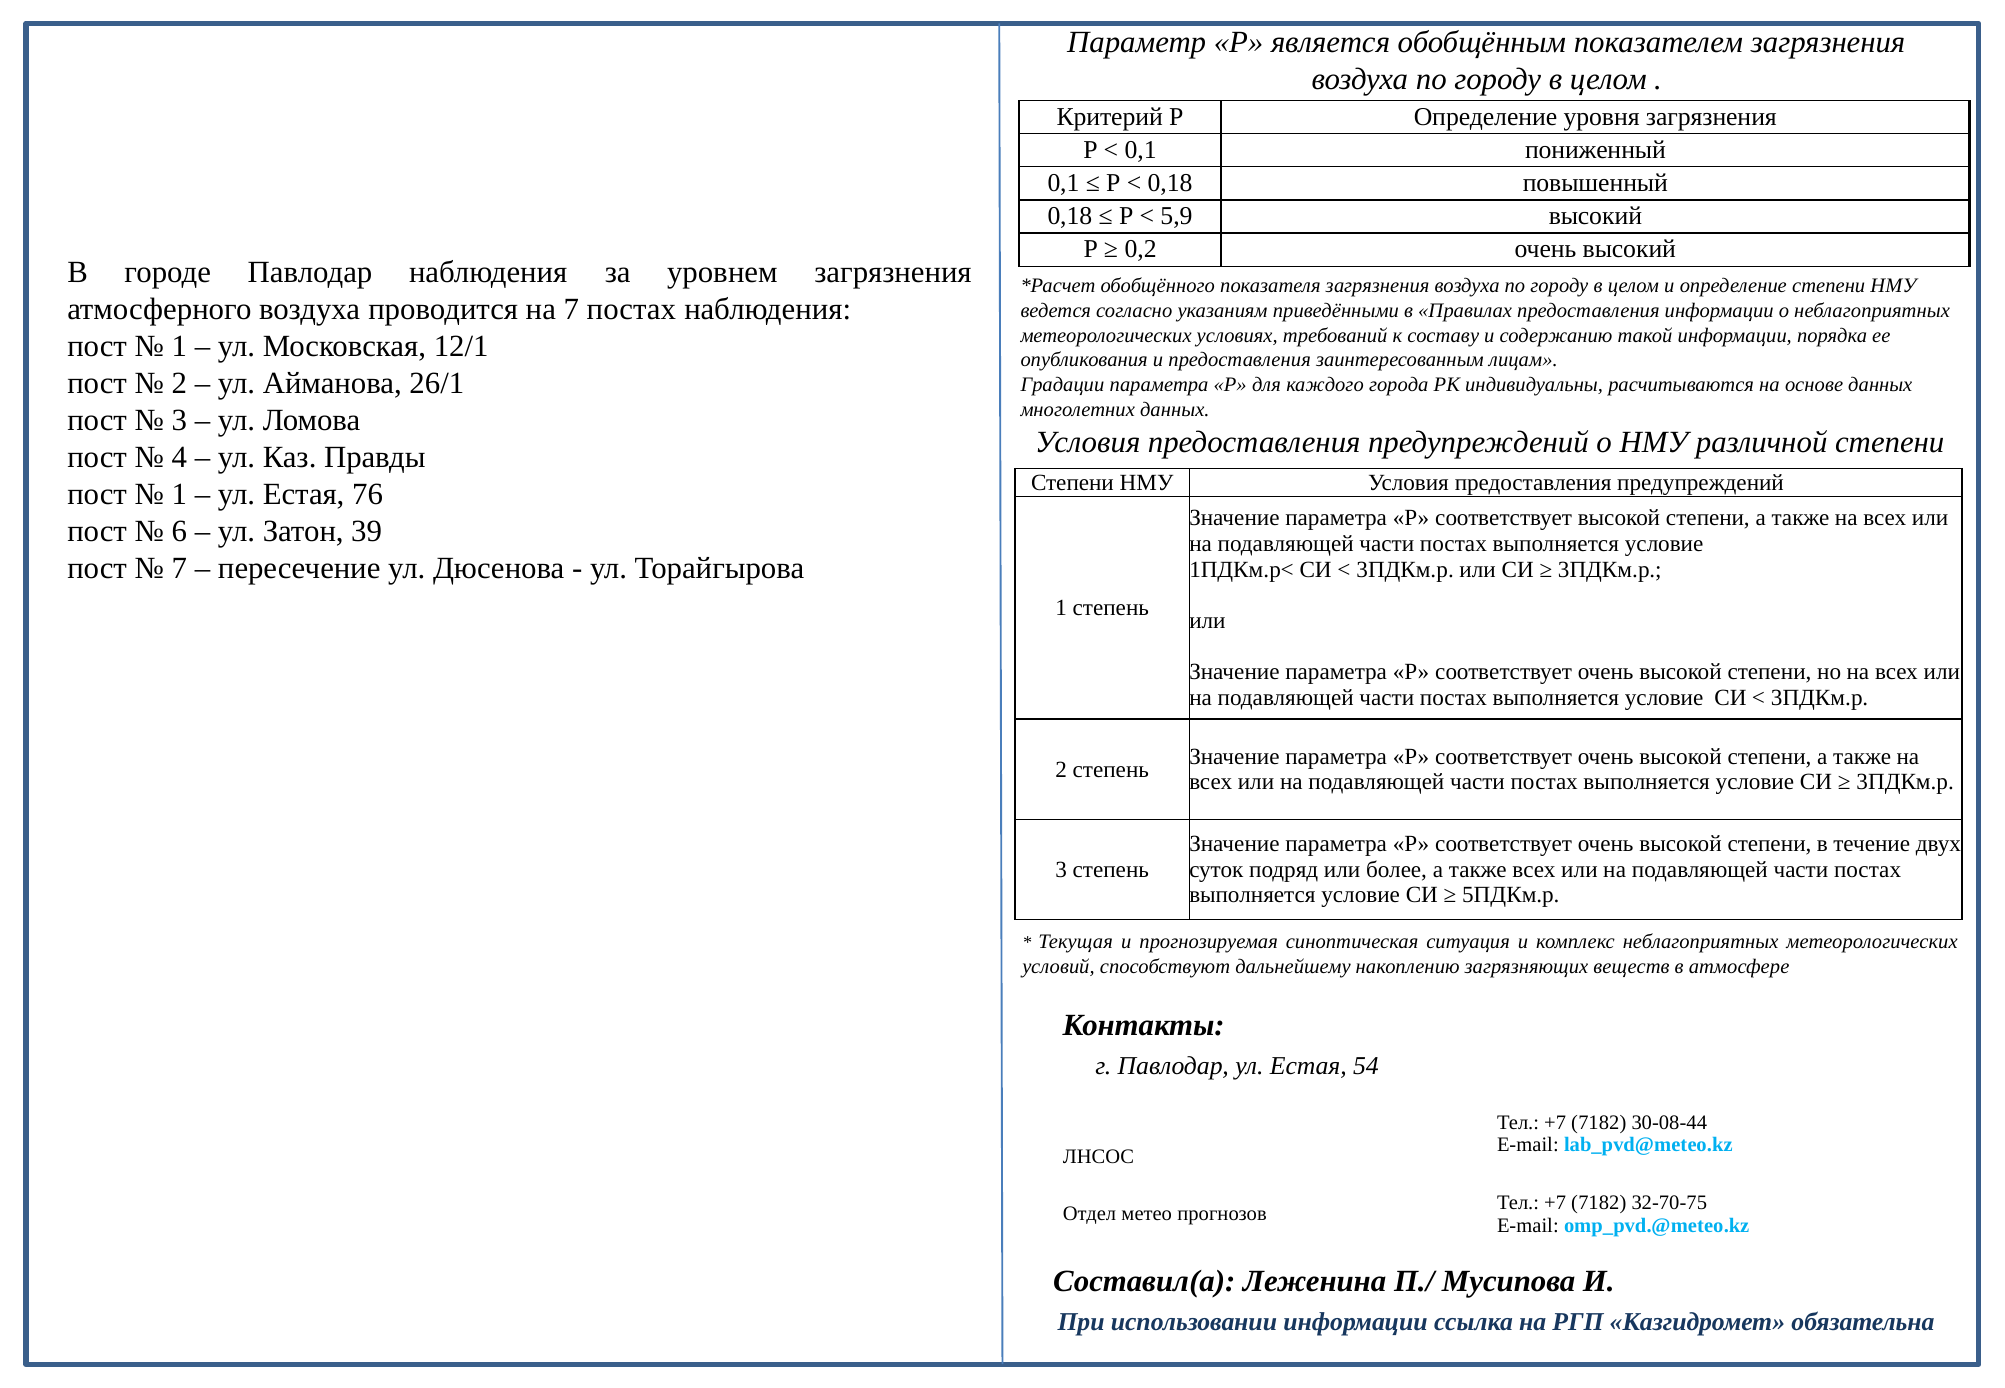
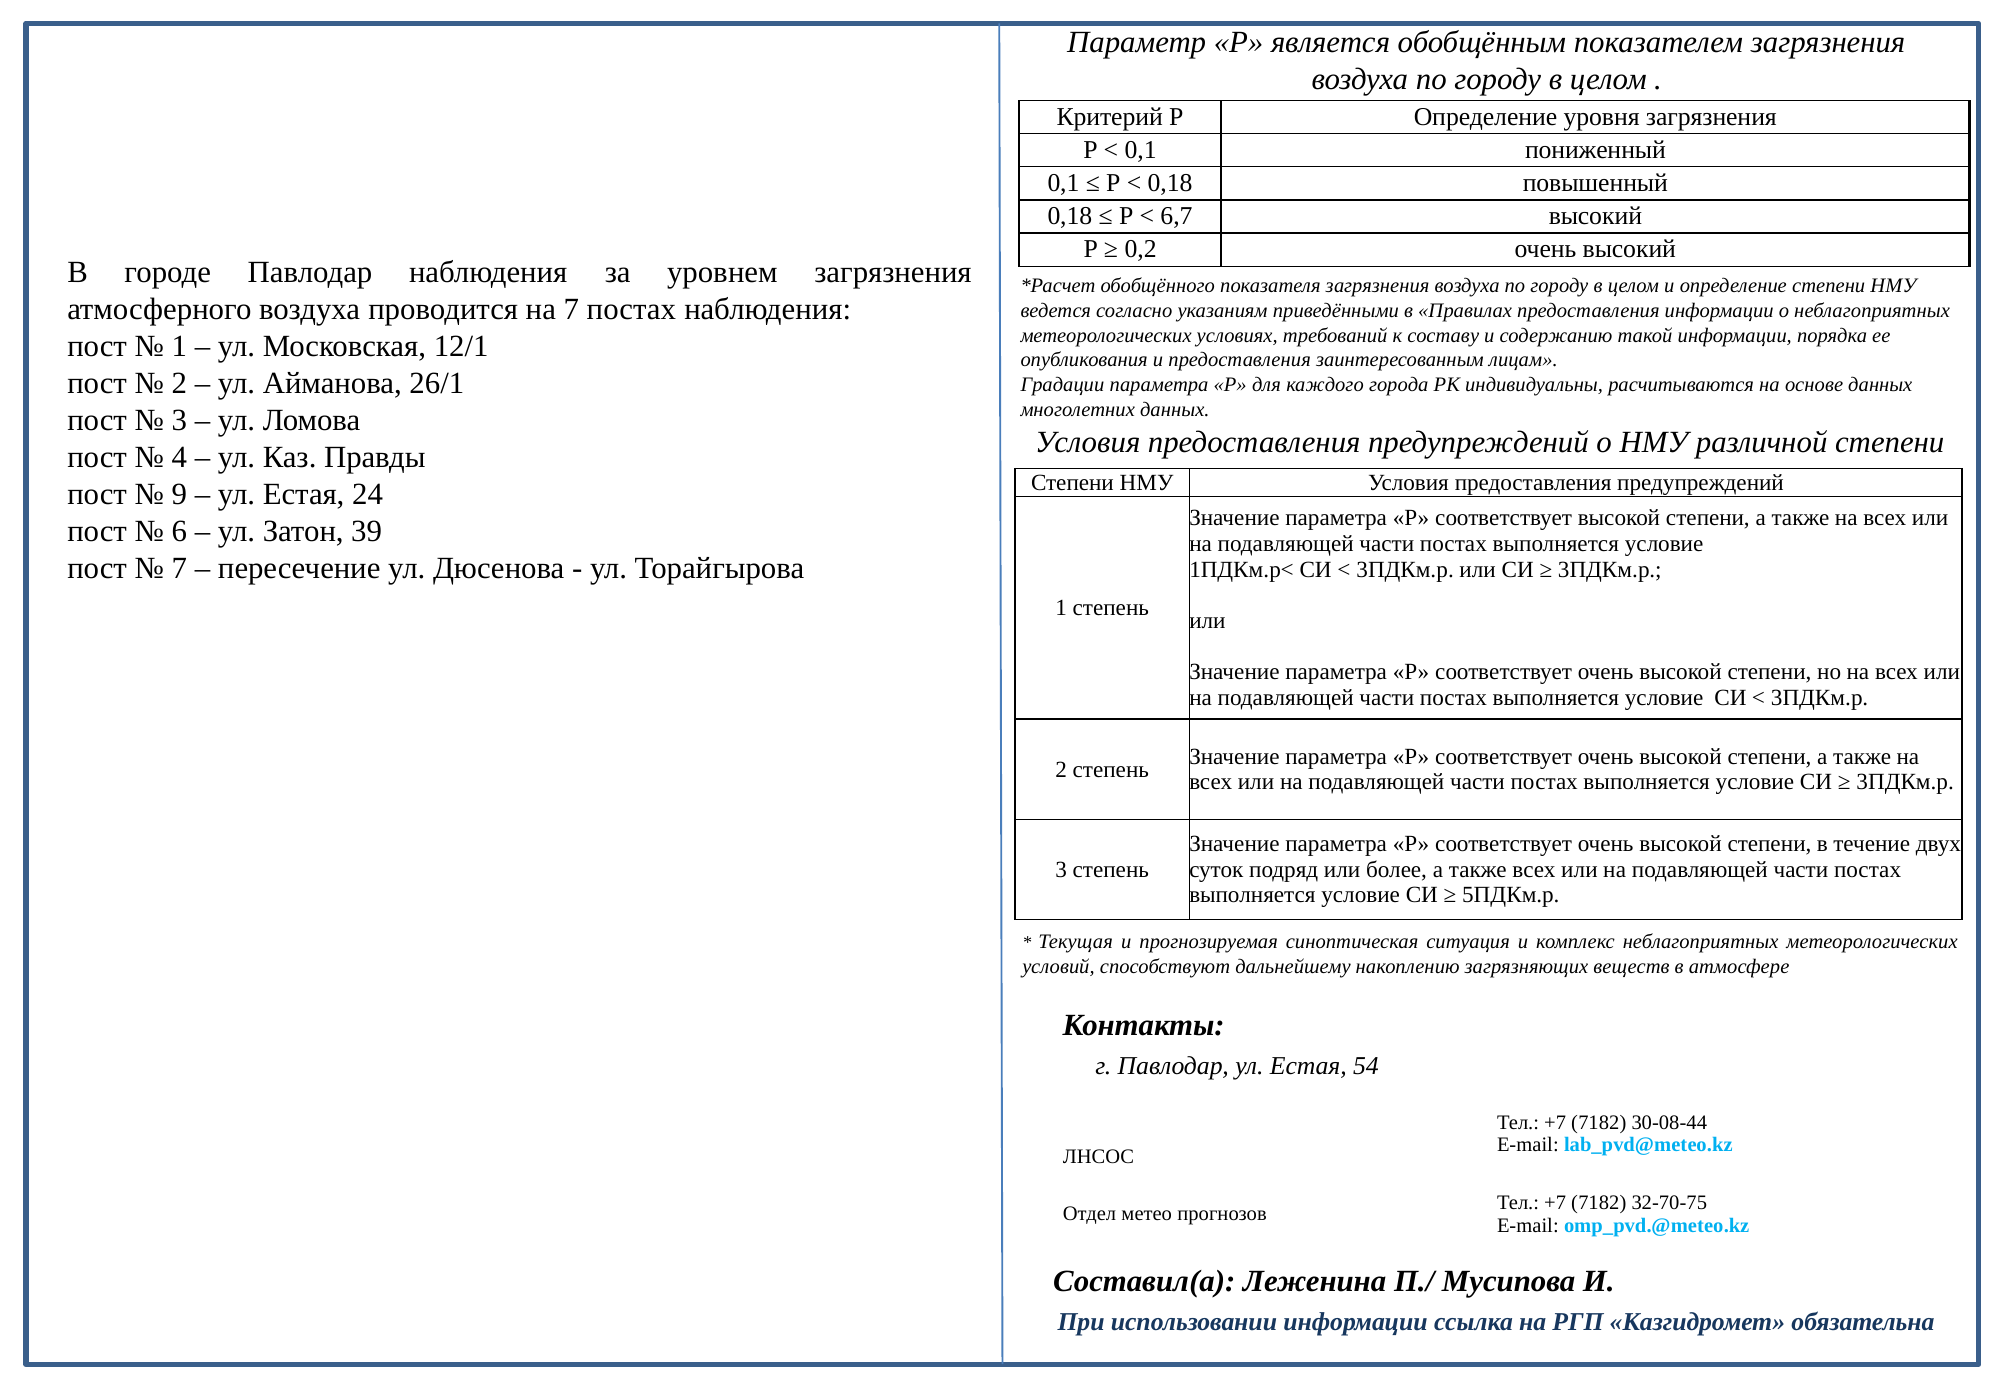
5,9: 5,9 -> 6,7
1 at (179, 494): 1 -> 9
76: 76 -> 24
